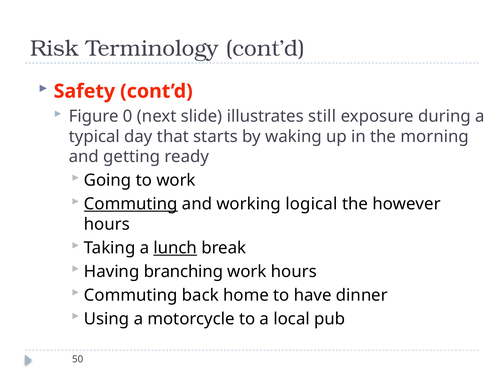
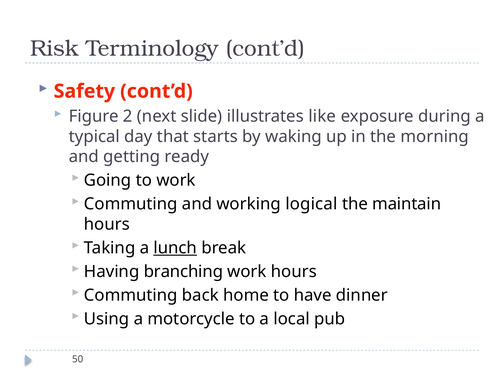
0: 0 -> 2
still: still -> like
Commuting at (131, 204) underline: present -> none
however: however -> maintain
